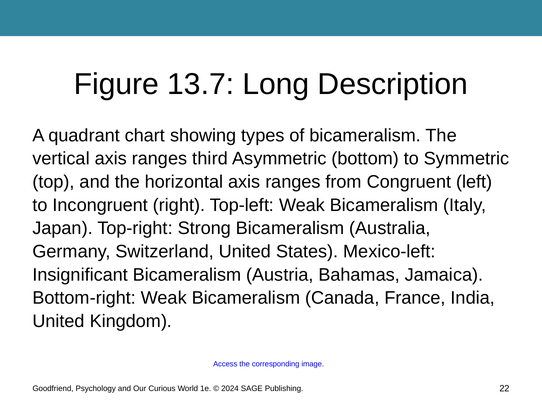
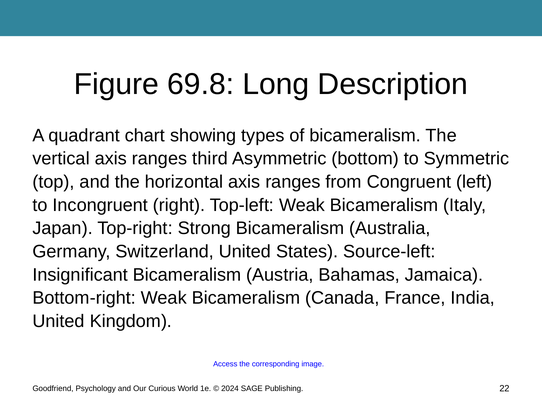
13.7: 13.7 -> 69.8
Mexico-left: Mexico-left -> Source-left
